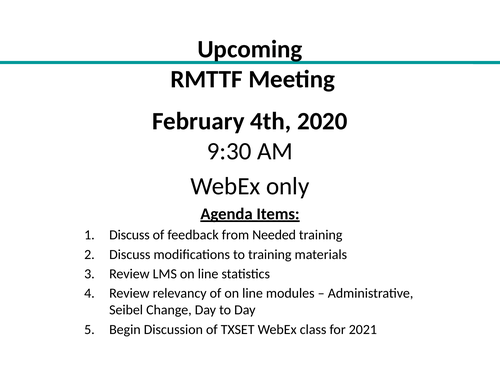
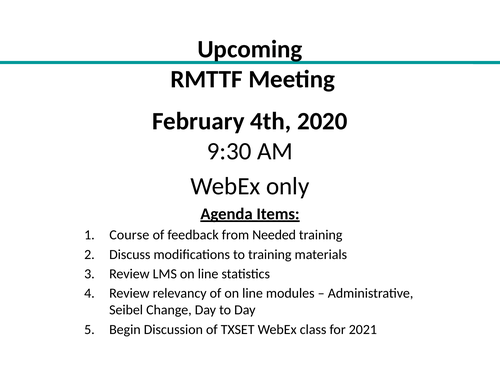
Discuss at (129, 235): Discuss -> Course
